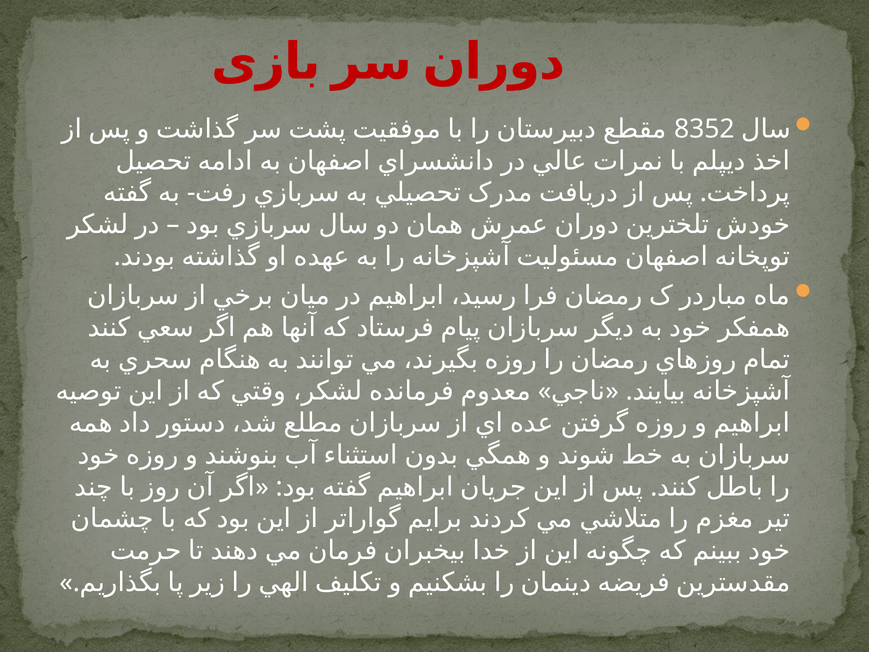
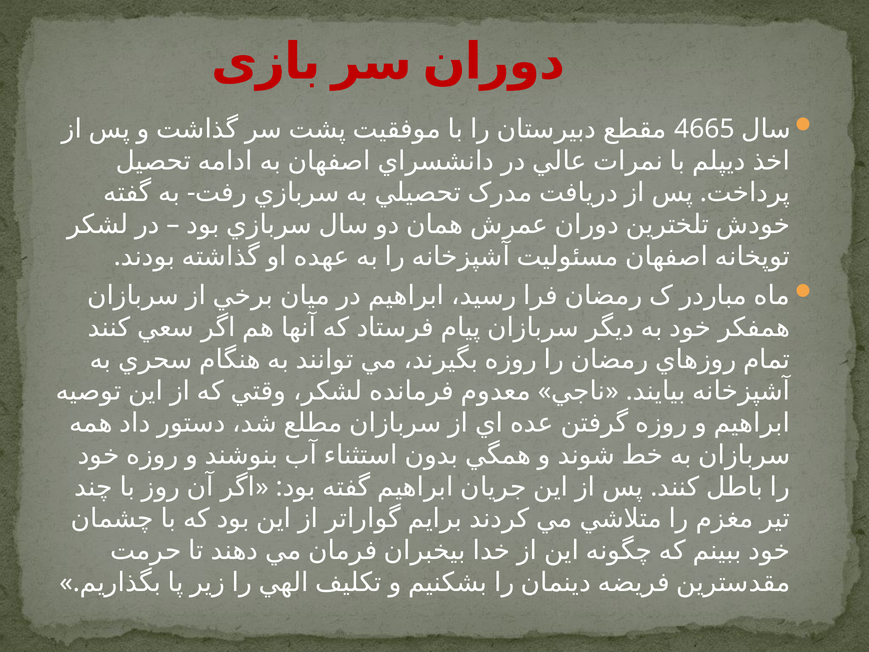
8352: 8352 -> 4665
